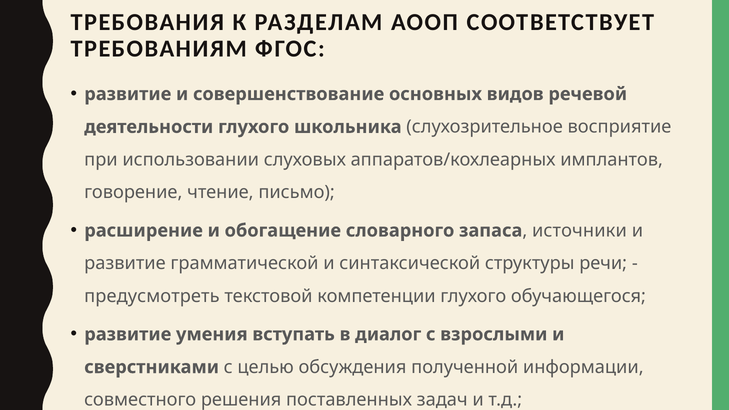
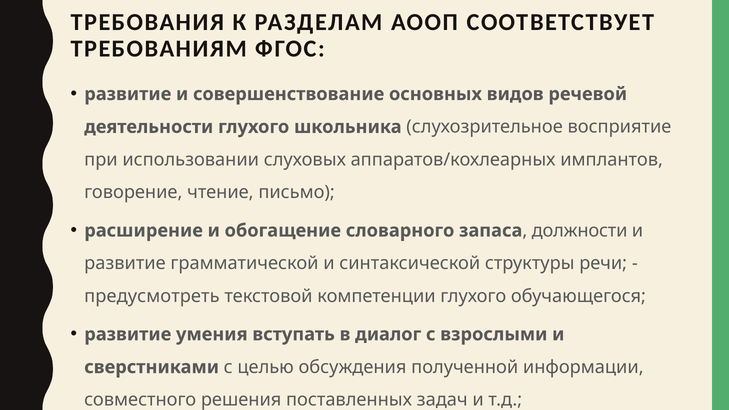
источники: источники -> должности
